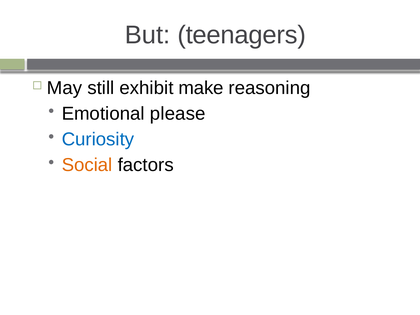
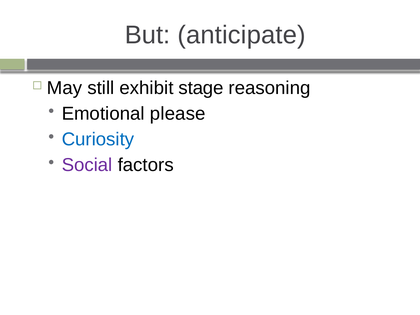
teenagers: teenagers -> anticipate
make: make -> stage
Social colour: orange -> purple
